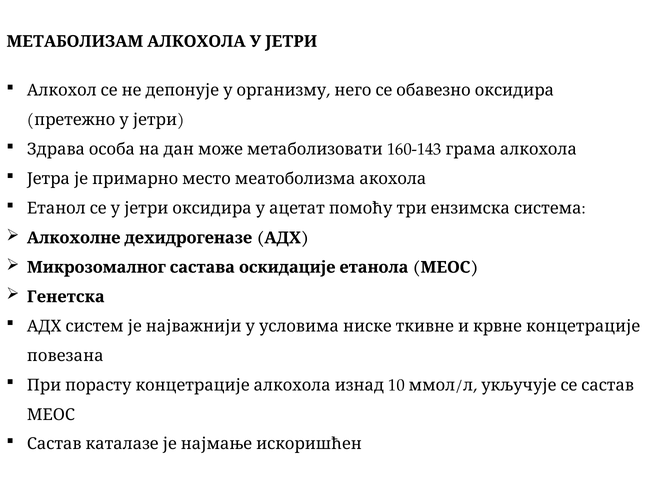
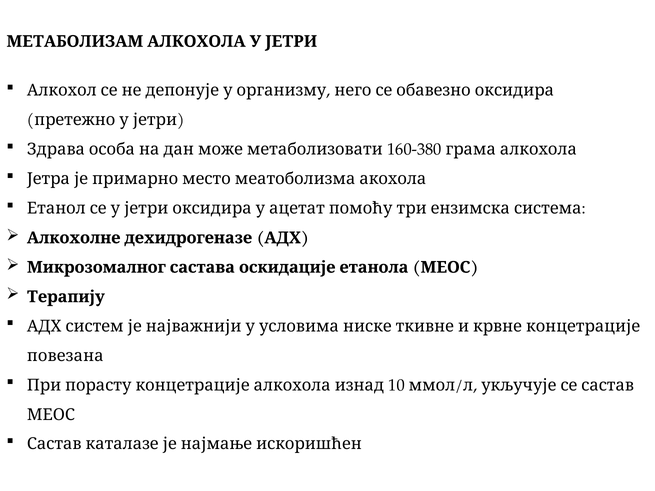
160-143: 160-143 -> 160-380
Генетска: Генетска -> Терапију
